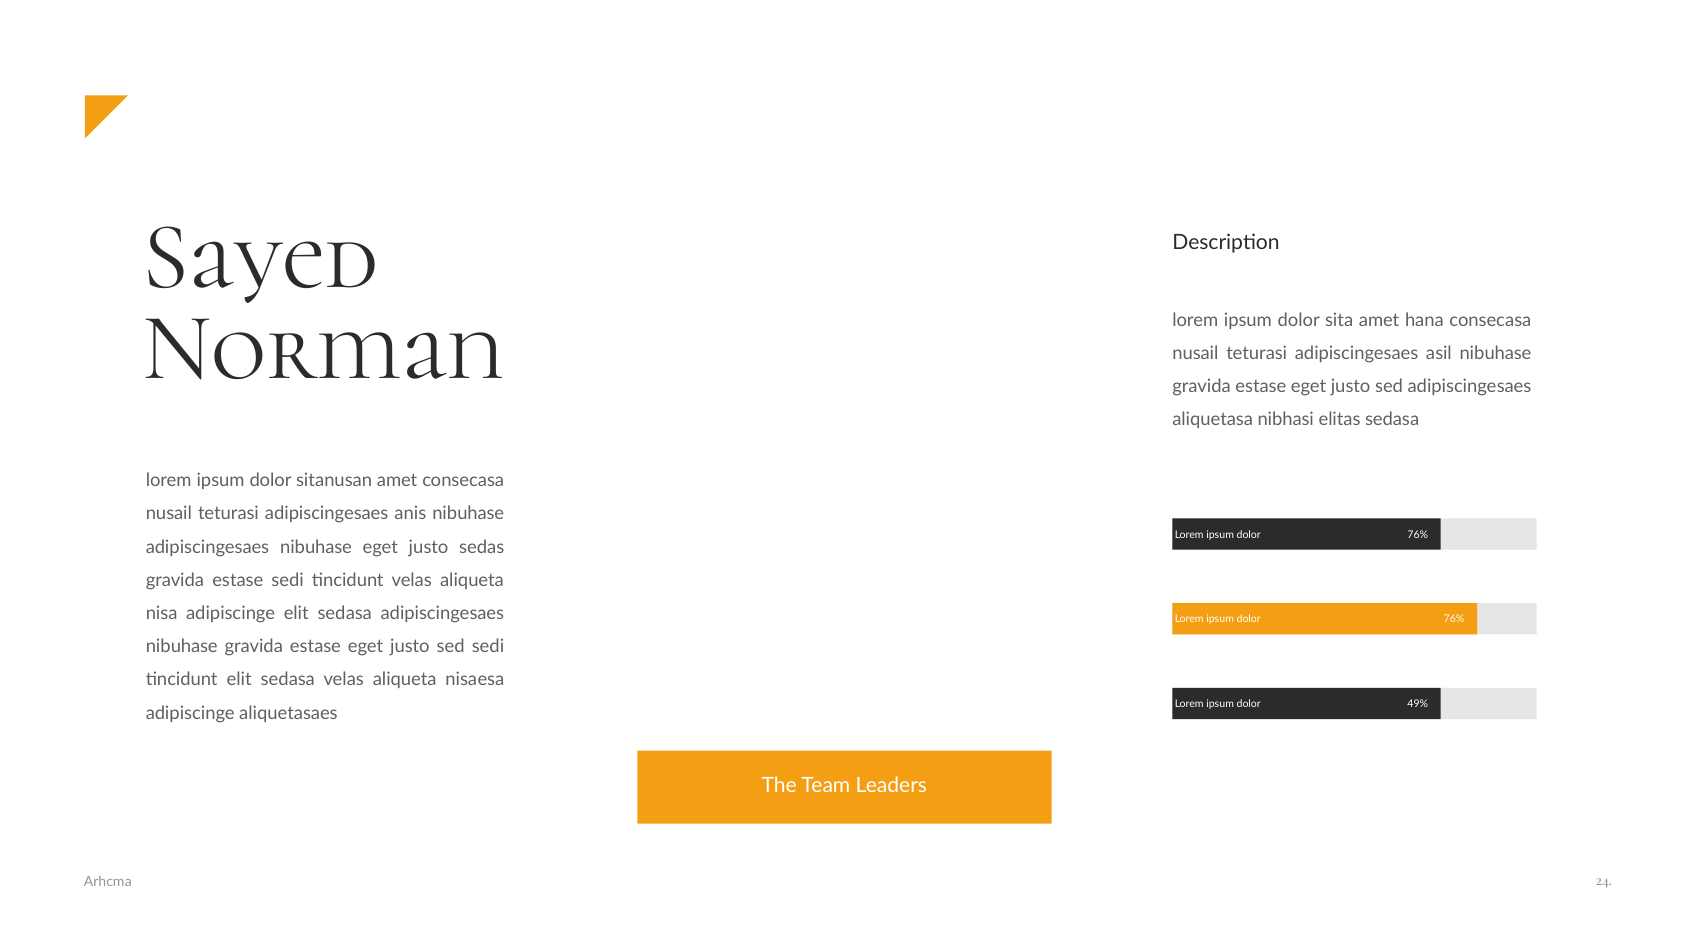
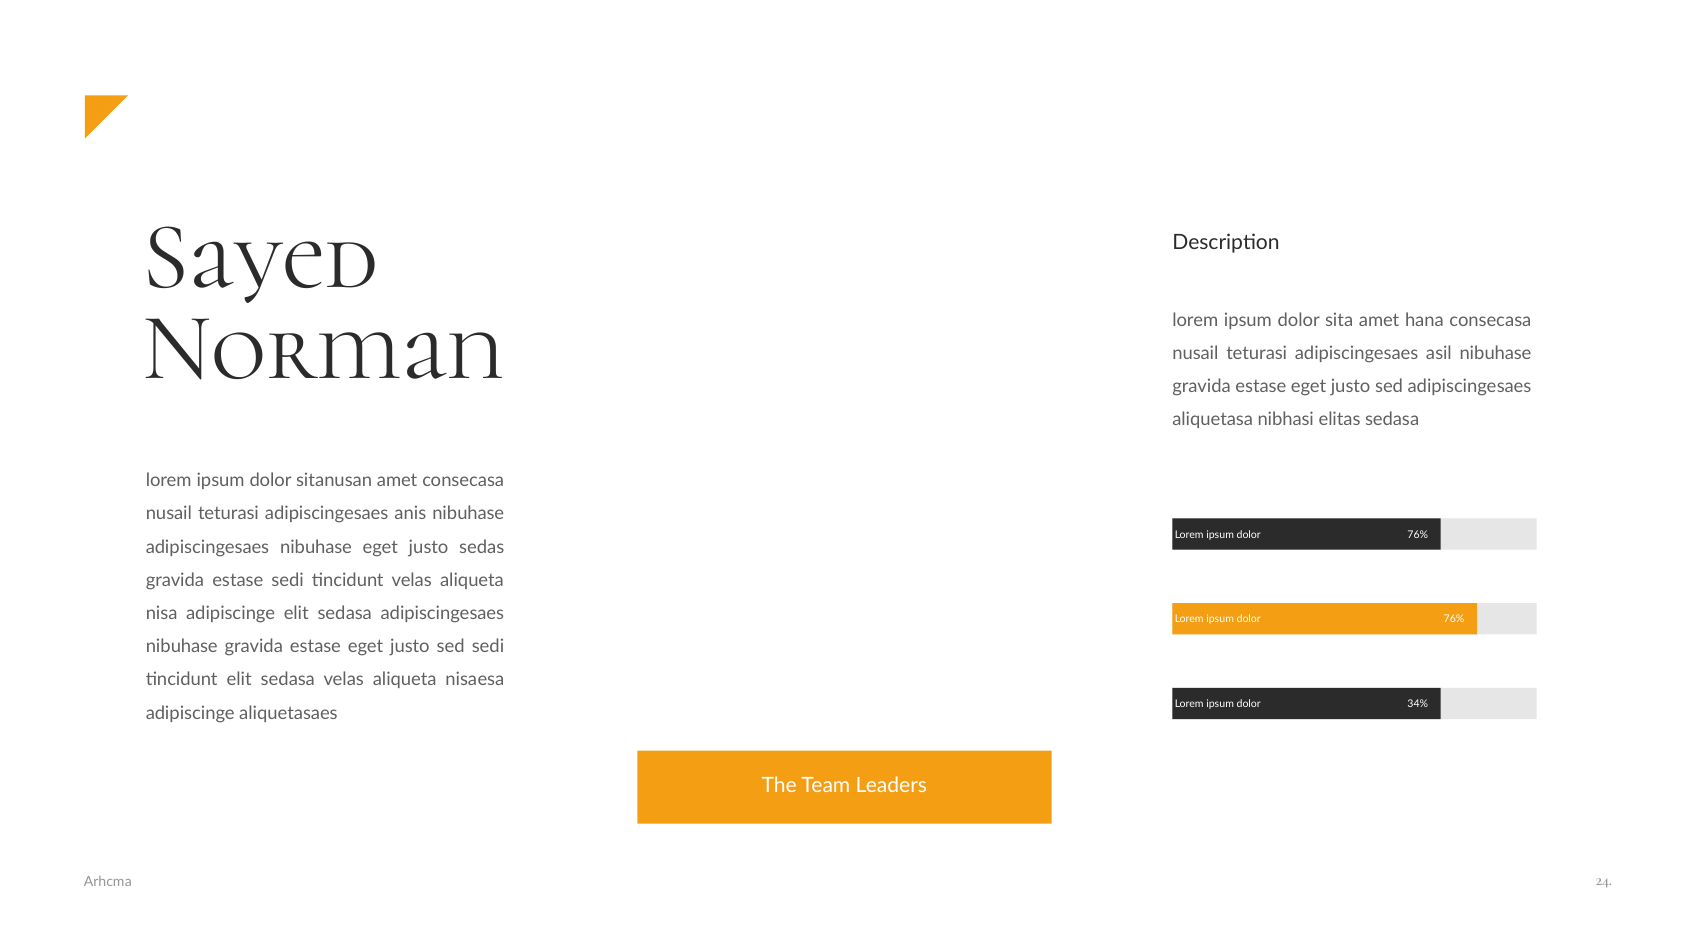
49%: 49% -> 34%
